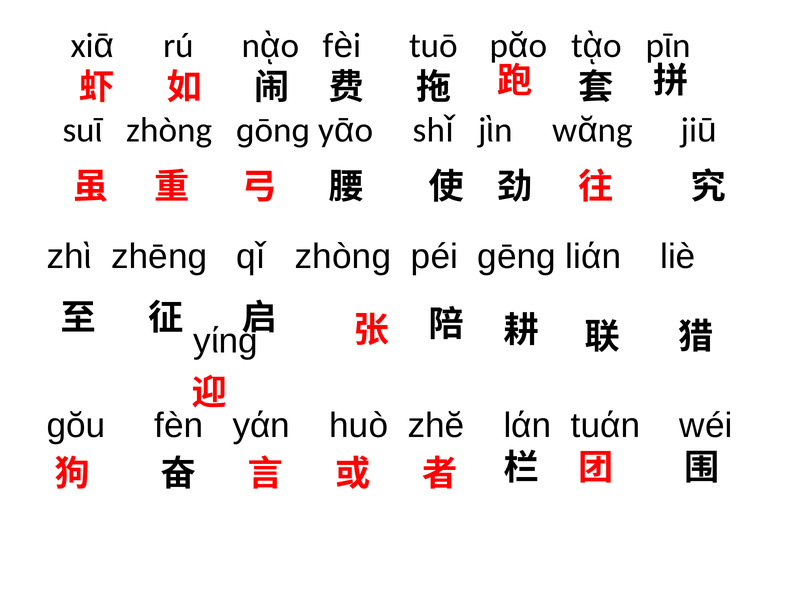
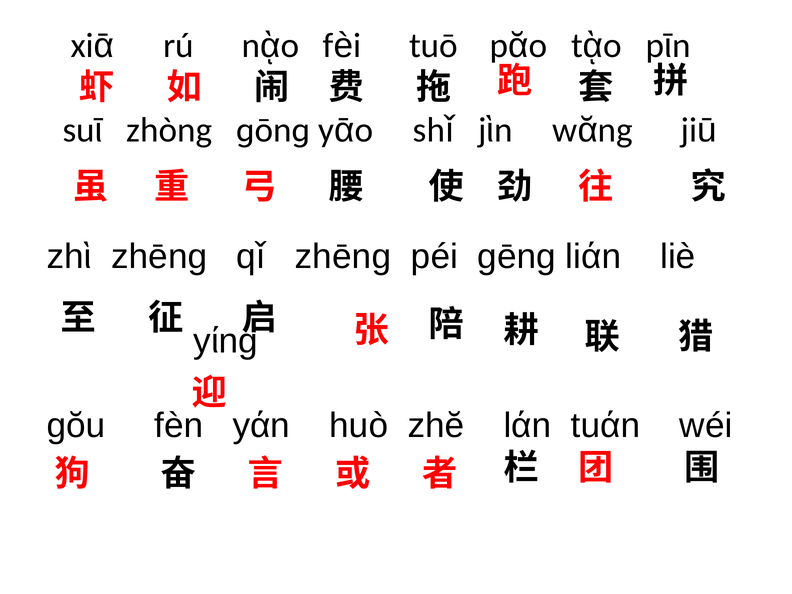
zhòng at (343, 257): zhòng -> zhēng
